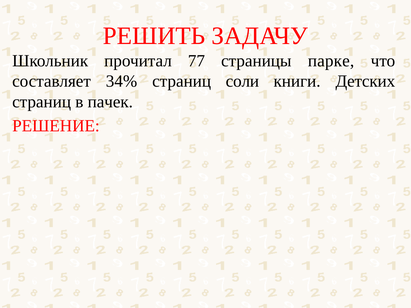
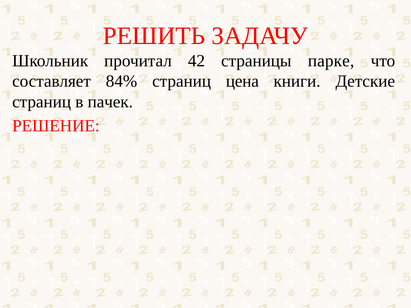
77: 77 -> 42
34%: 34% -> 84%
соли: соли -> цена
Детских: Детских -> Детские
